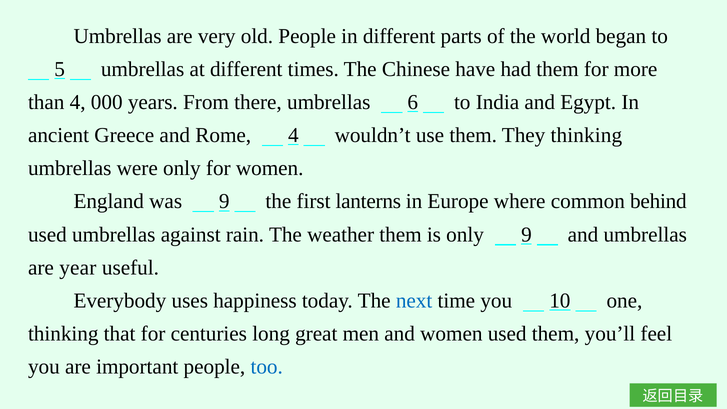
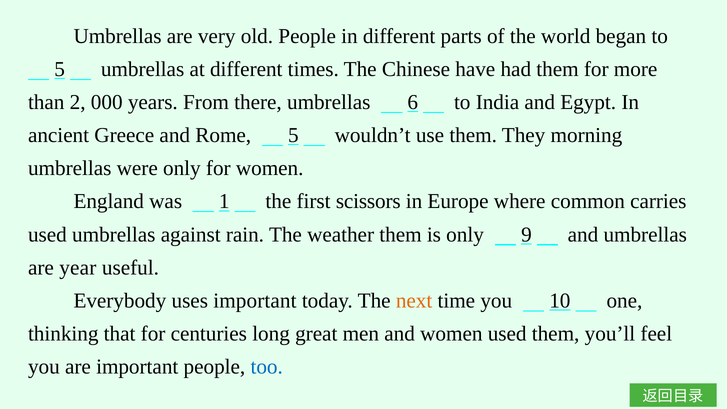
than 4: 4 -> 2
Rome 4: 4 -> 5
They thinking: thinking -> morning
was 9: 9 -> 1
lanterns: lanterns -> scissors
behind: behind -> carries
uses happiness: happiness -> important
next colour: blue -> orange
